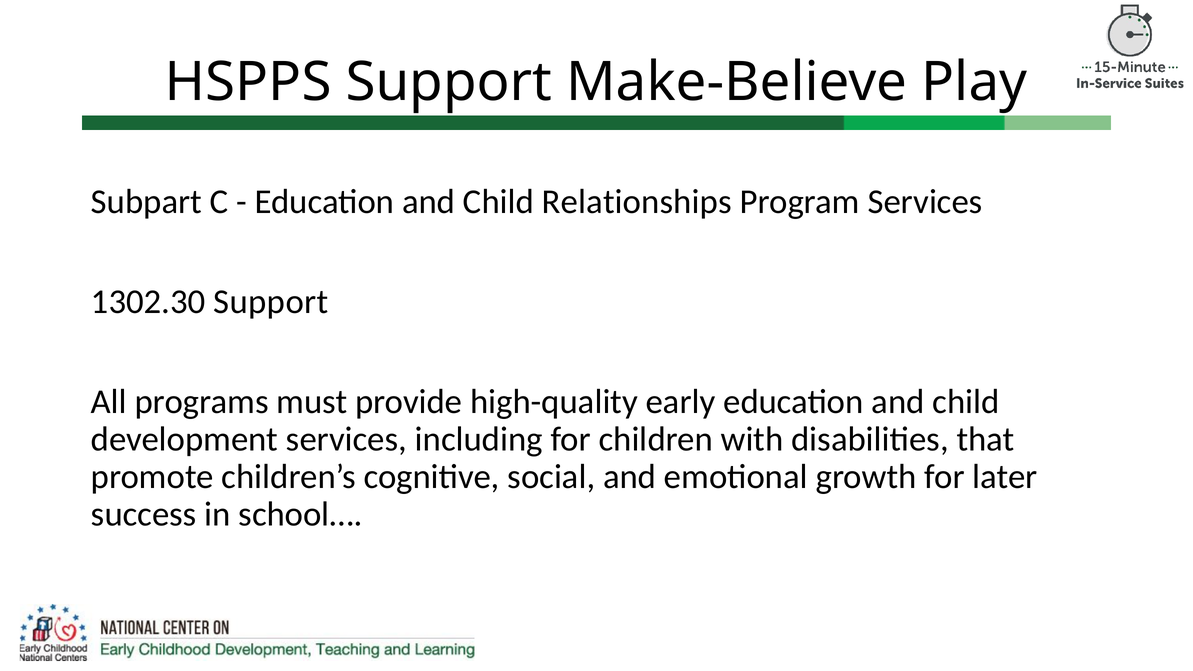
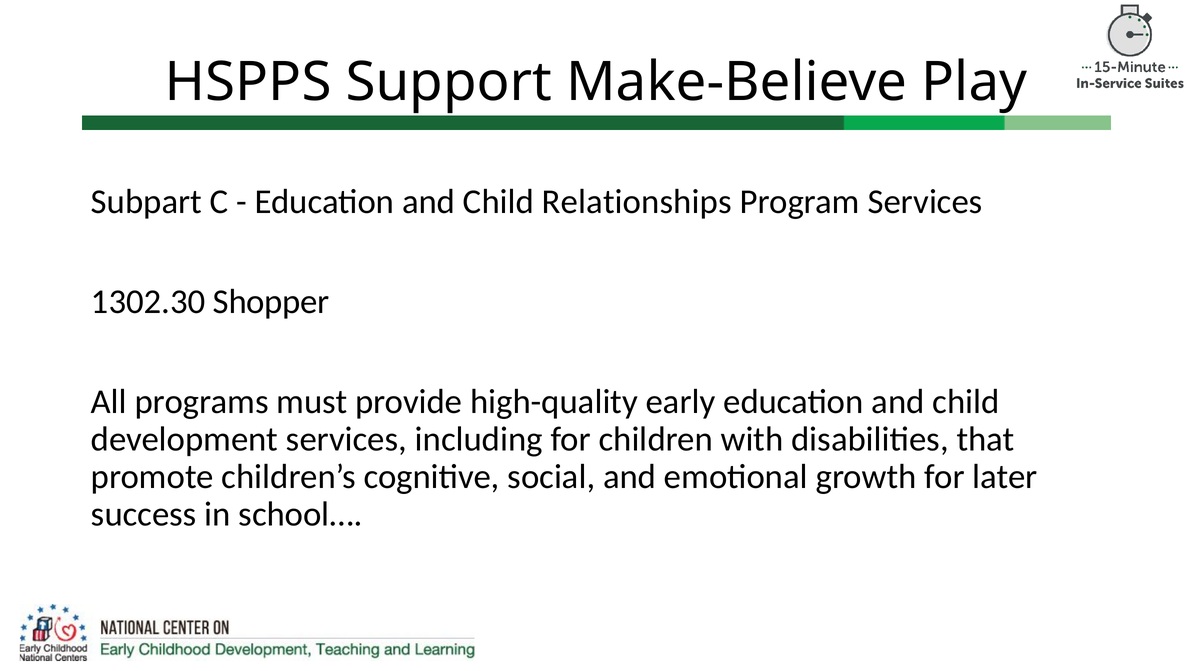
1302.30 Support: Support -> Shopper
